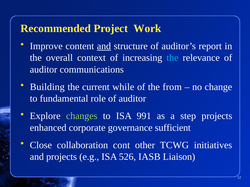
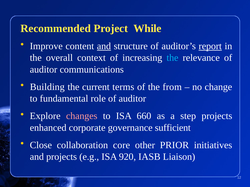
Work: Work -> While
report underline: none -> present
while: while -> terms
changes colour: light green -> pink
991: 991 -> 660
cont: cont -> core
TCWG: TCWG -> PRIOR
526: 526 -> 920
